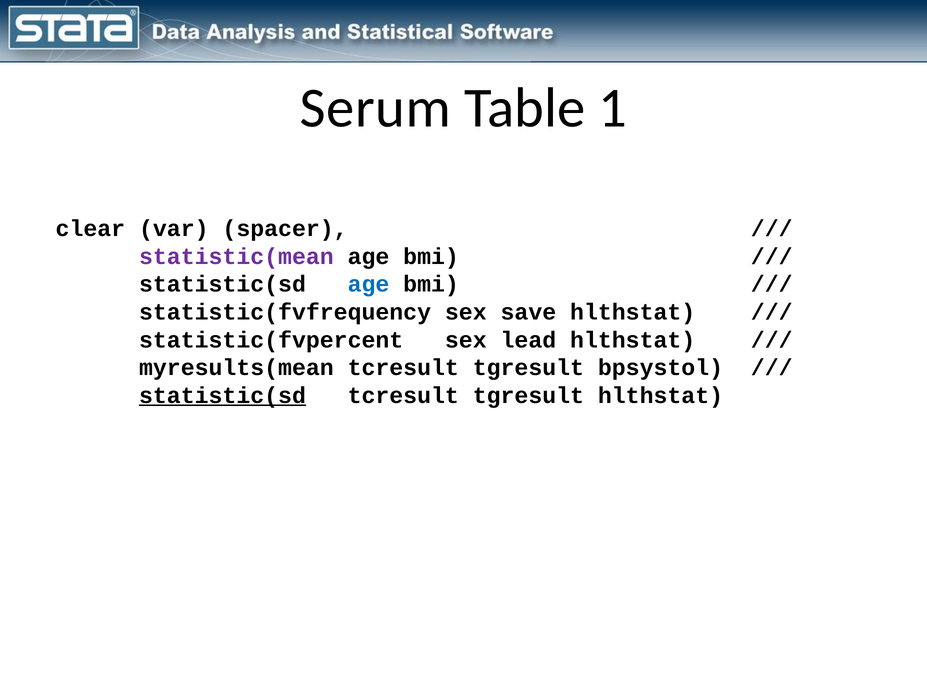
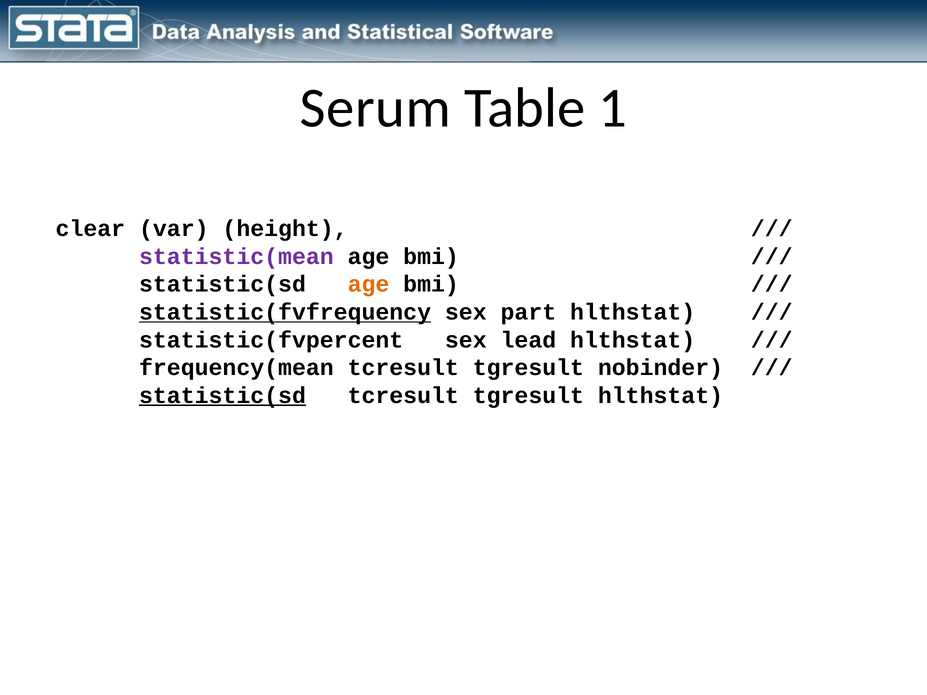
spacer: spacer -> height
age at (368, 284) colour: blue -> orange
statistic(fvfrequency underline: none -> present
save: save -> part
myresults(mean: myresults(mean -> frequency(mean
bpsystol: bpsystol -> nobinder
